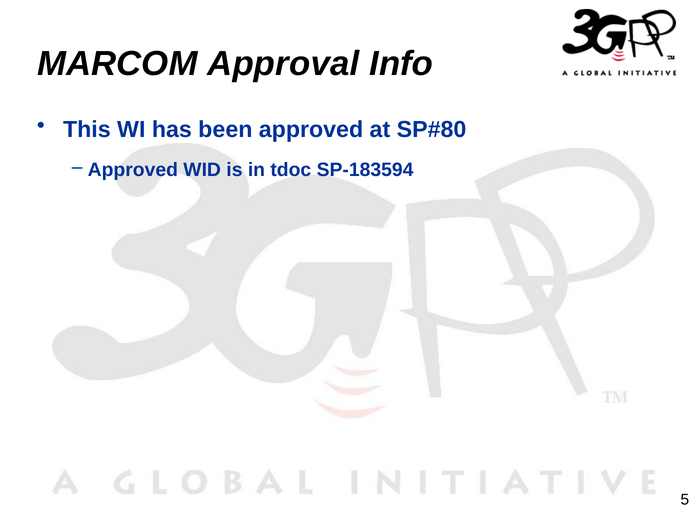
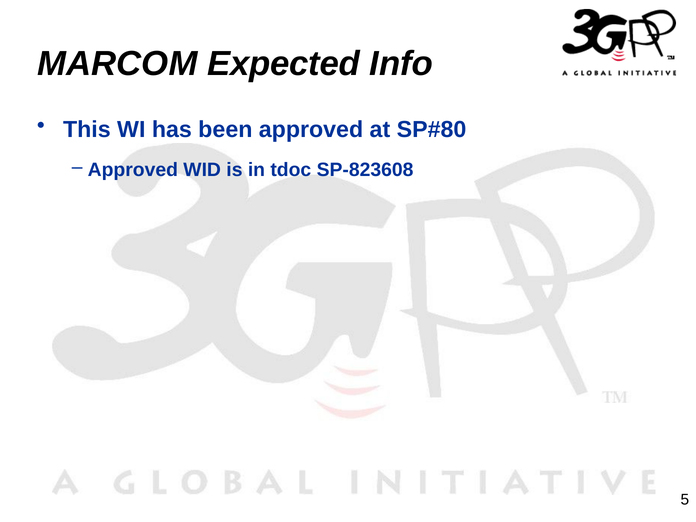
Approval: Approval -> Expected
SP-183594: SP-183594 -> SP-823608
